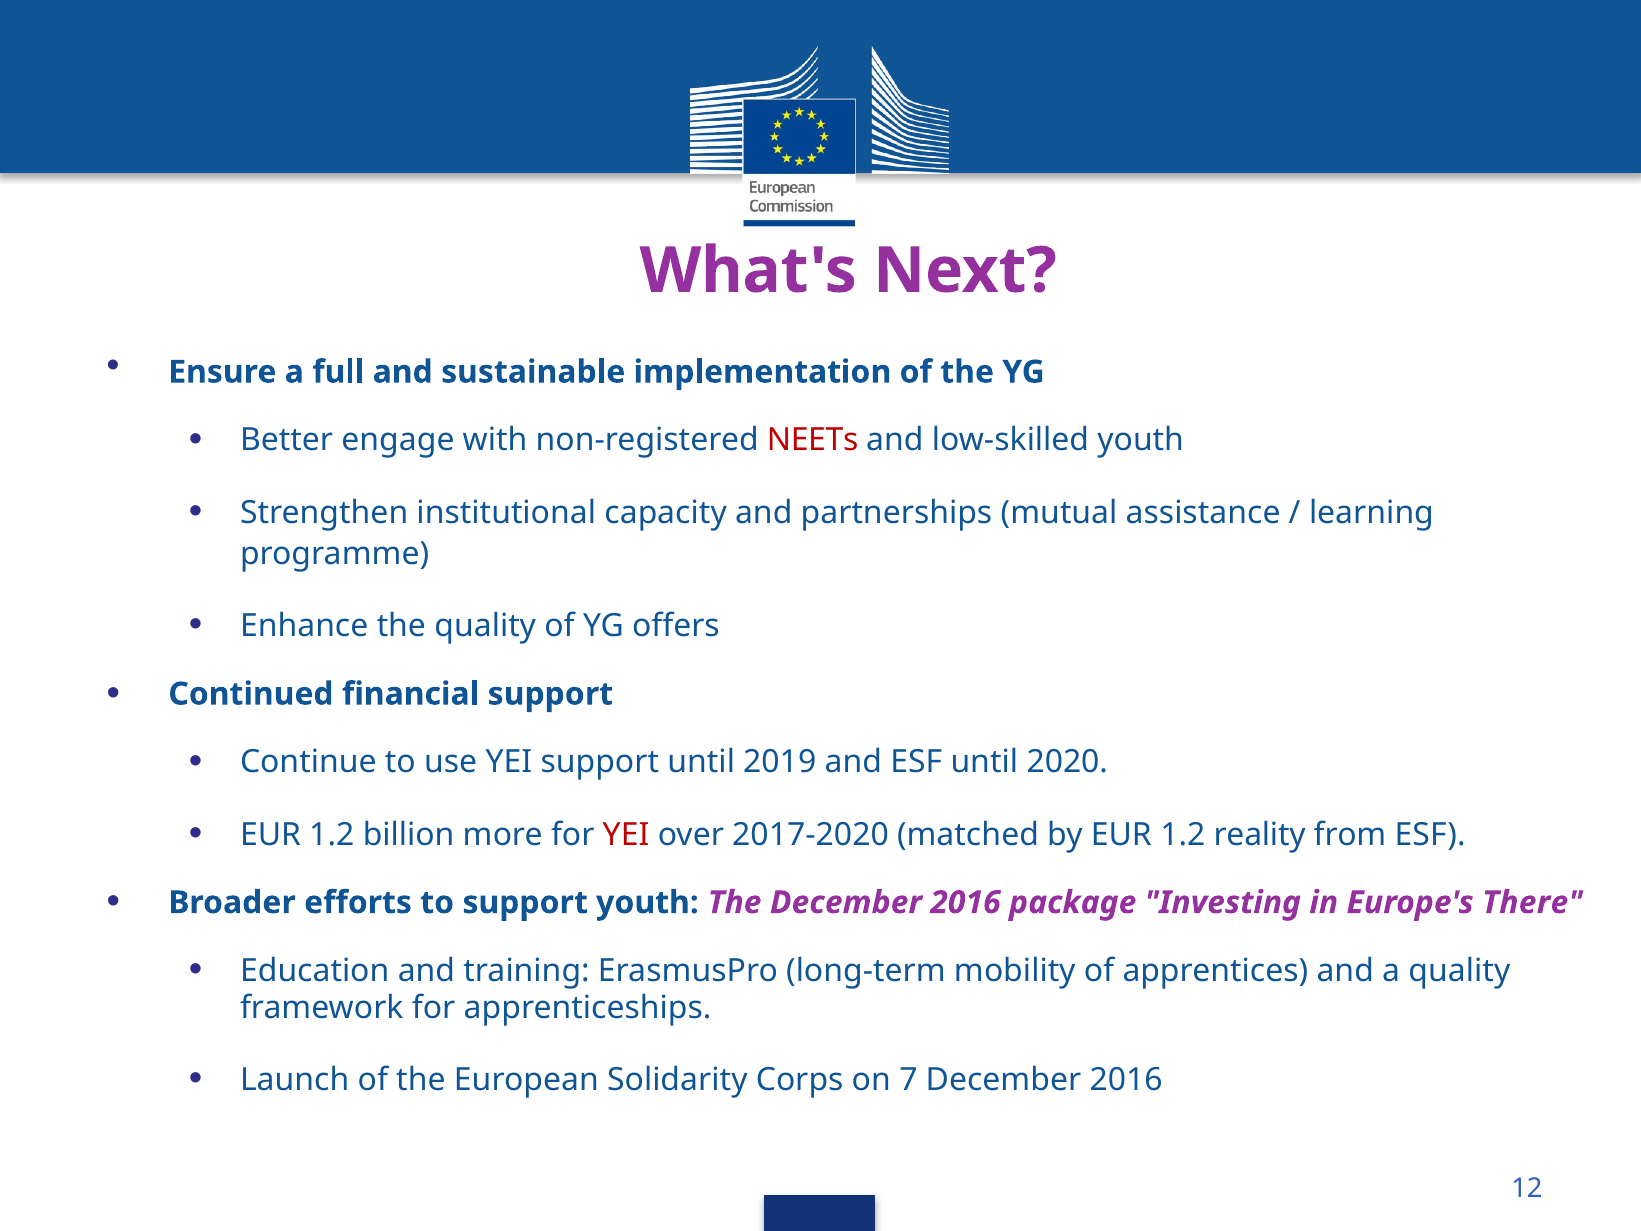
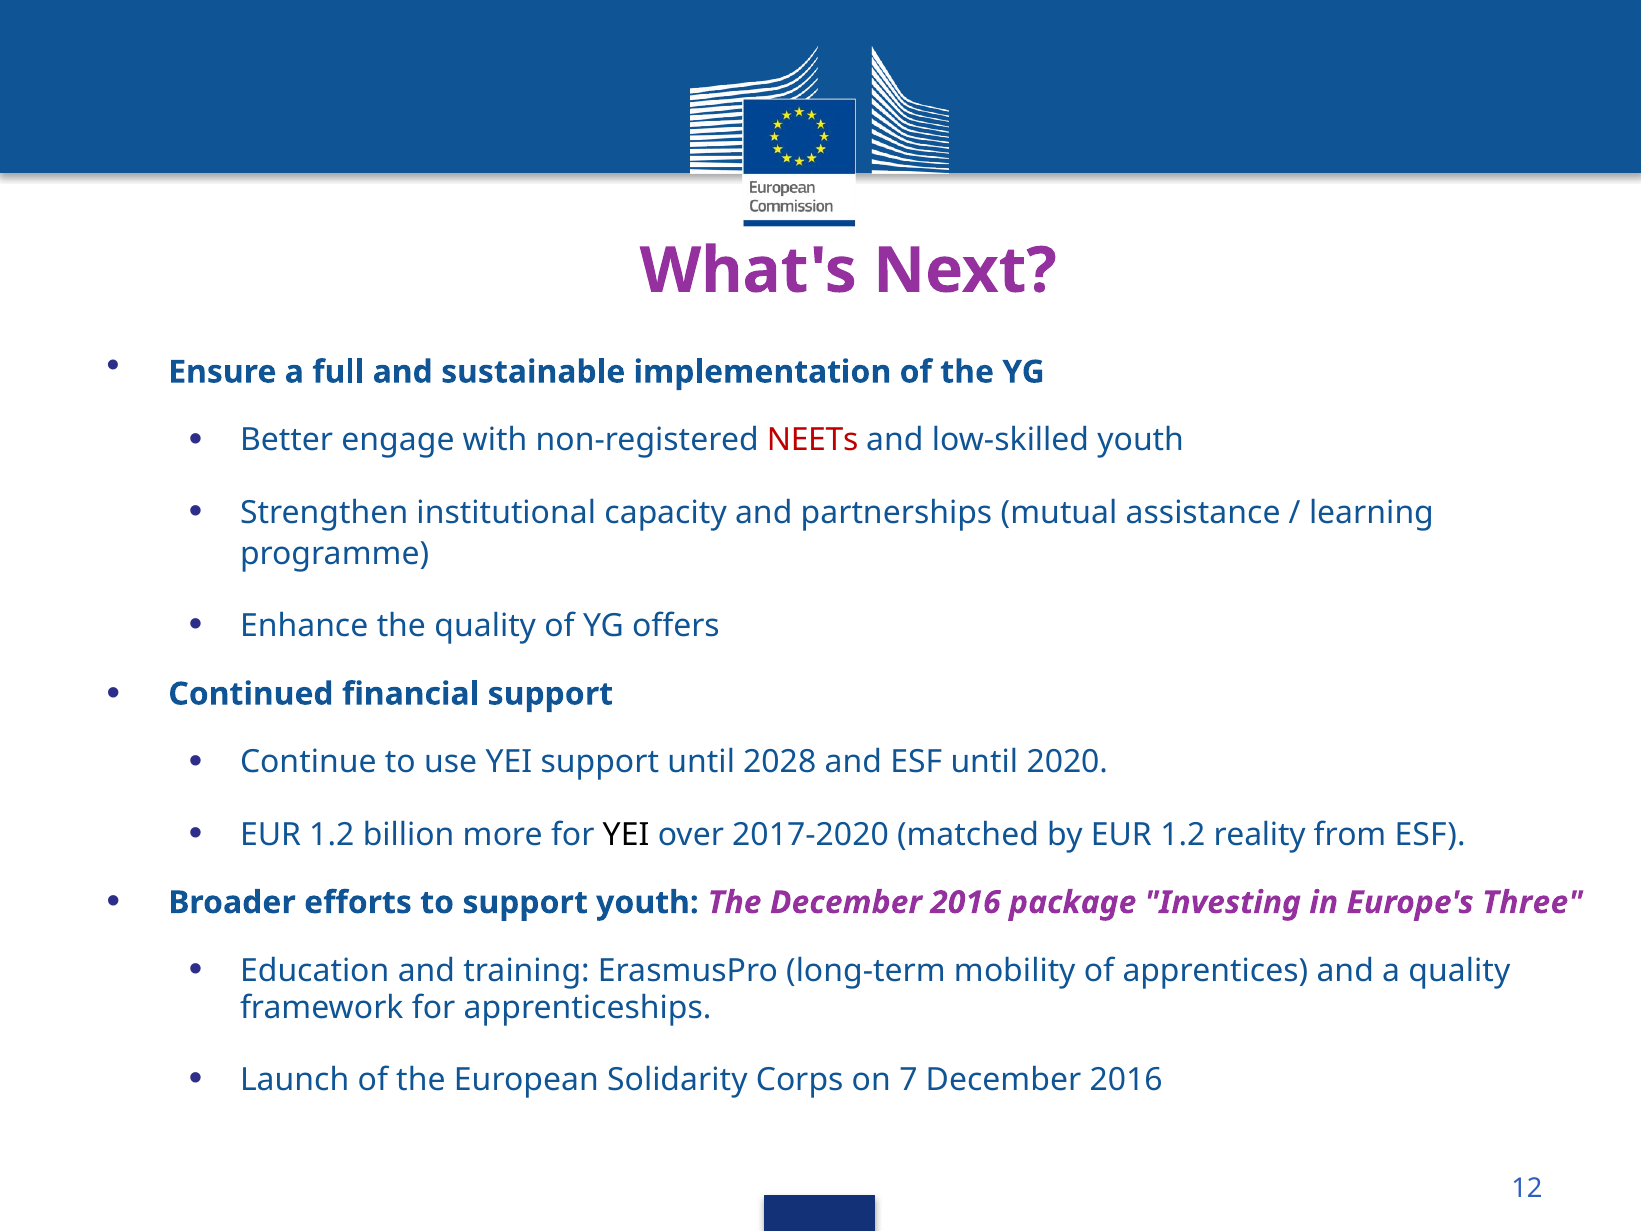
2019: 2019 -> 2028
YEI at (626, 834) colour: red -> black
There: There -> Three
